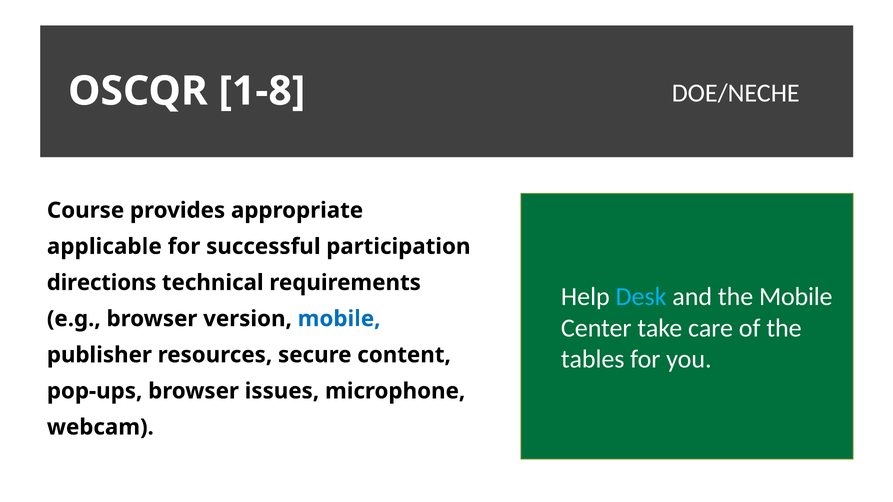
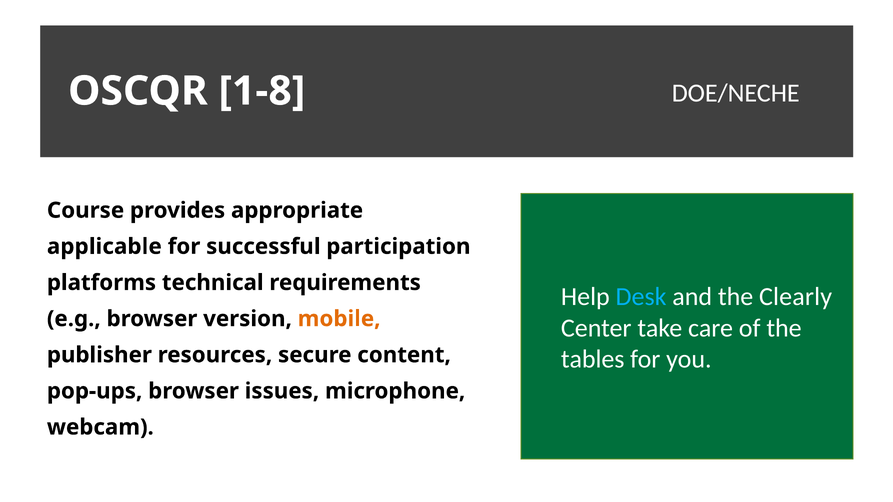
directions: directions -> platforms
the Mobile: Mobile -> Clearly
mobile at (339, 319) colour: blue -> orange
